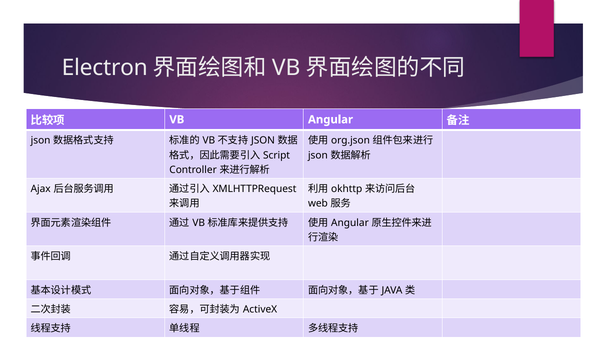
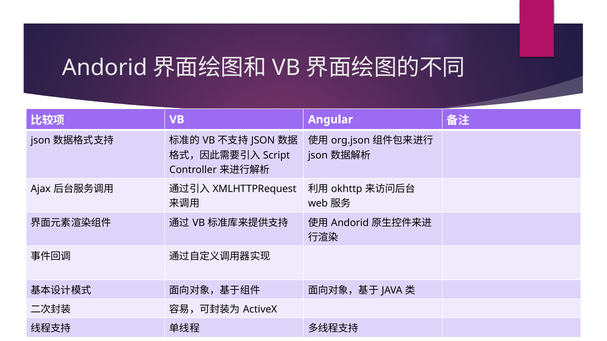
Electron at (105, 68): Electron -> Andorid
Angular at (350, 223): Angular -> Andorid
